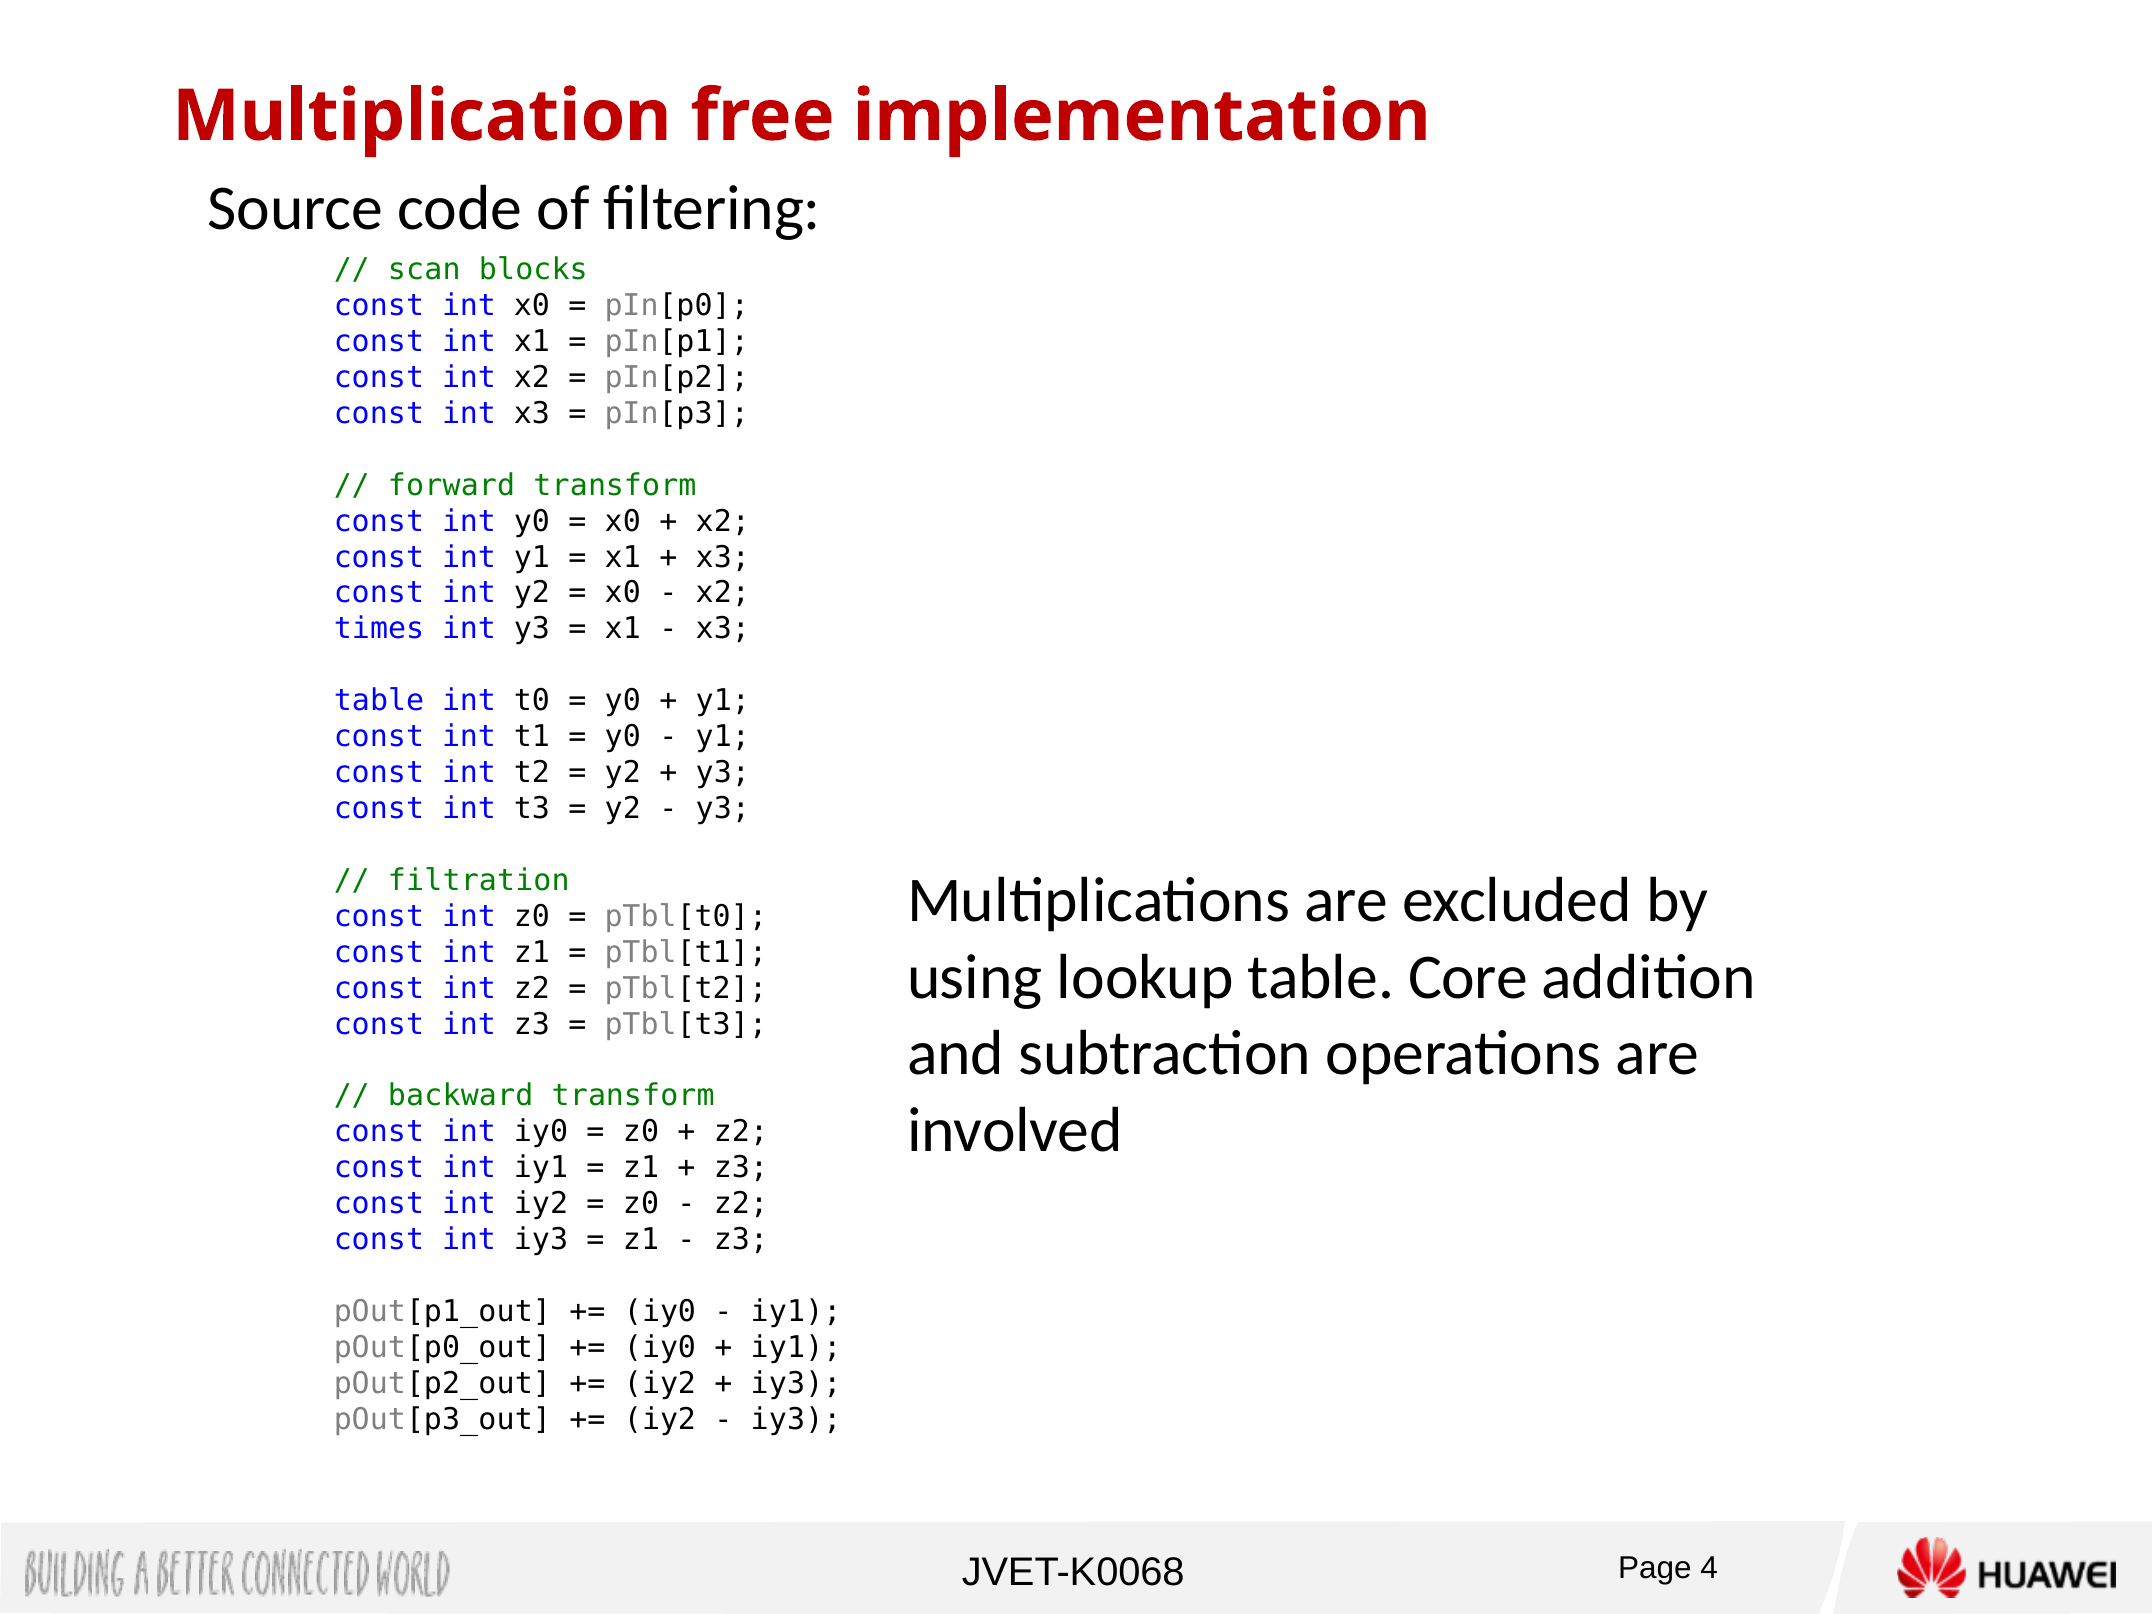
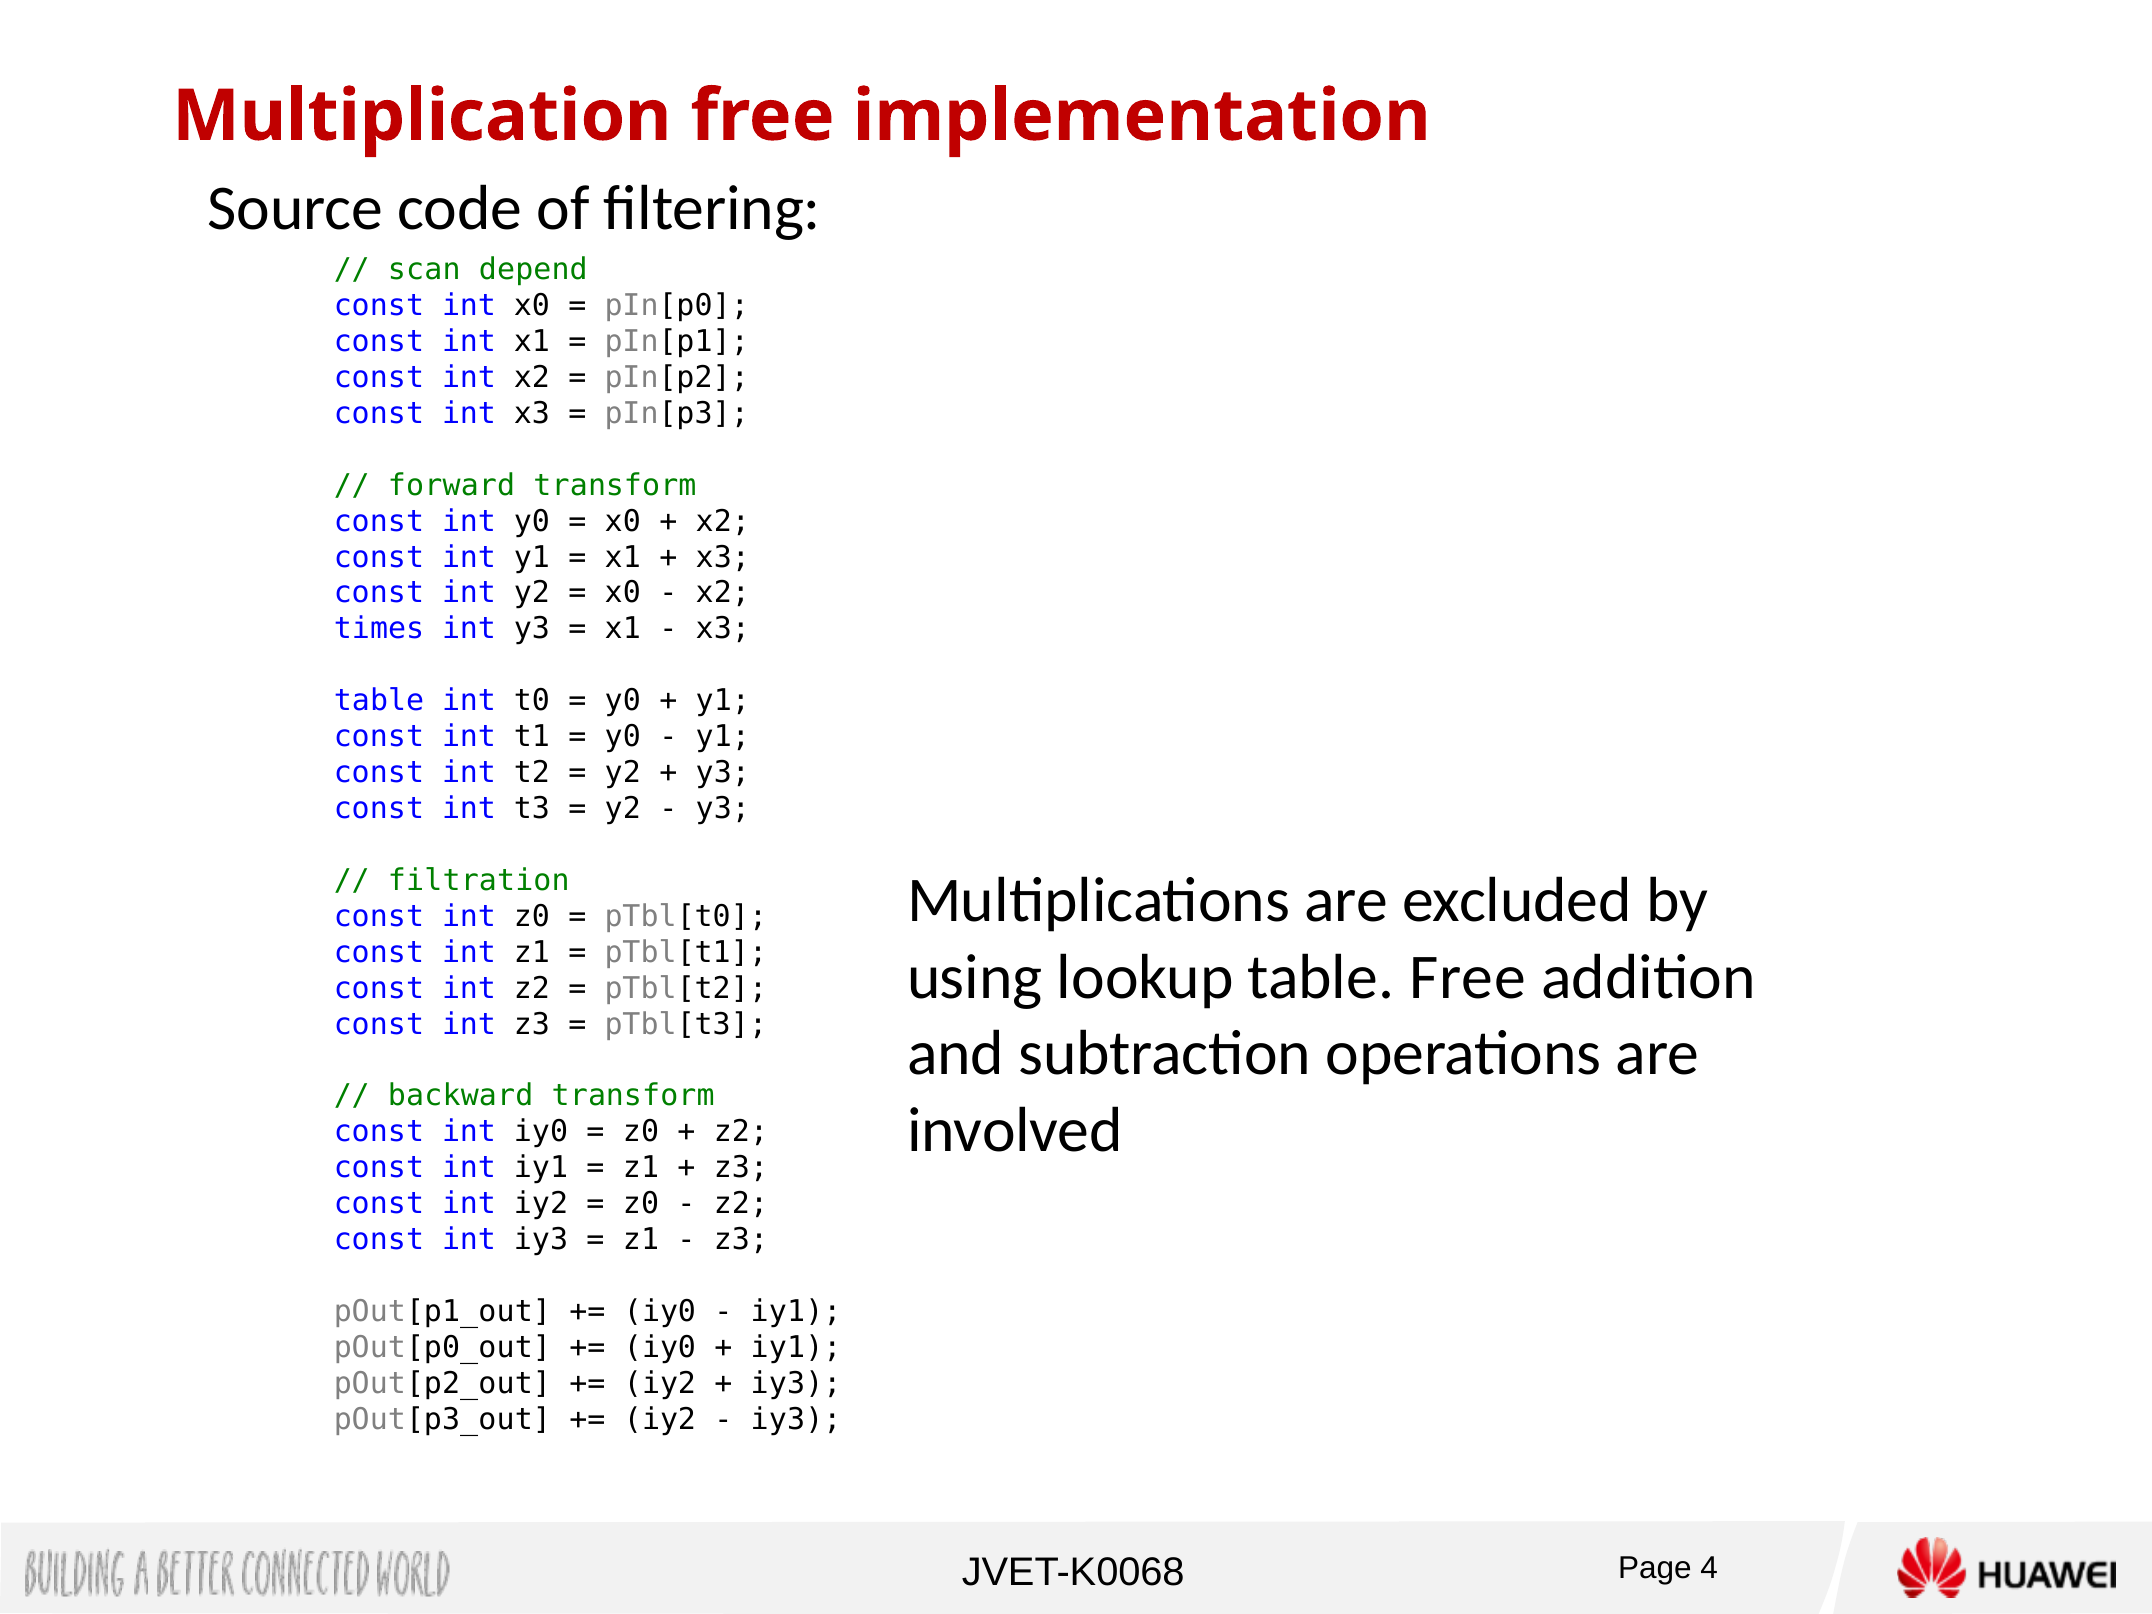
blocks: blocks -> depend
table Core: Core -> Free
